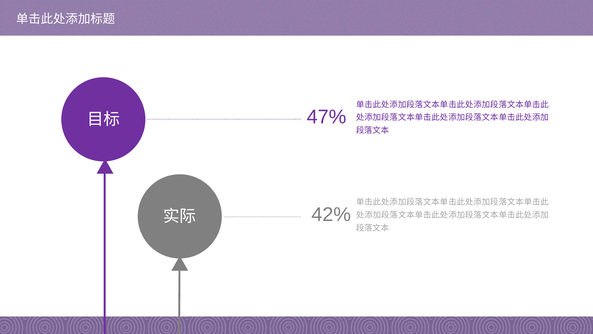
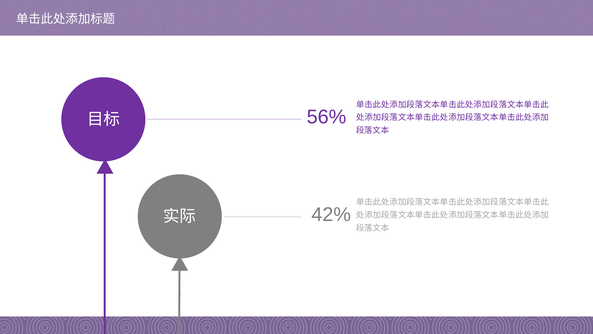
47%: 47% -> 56%
